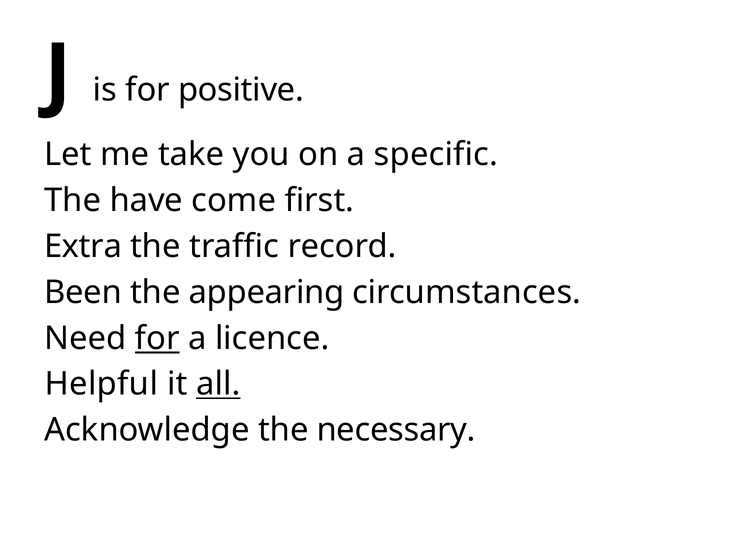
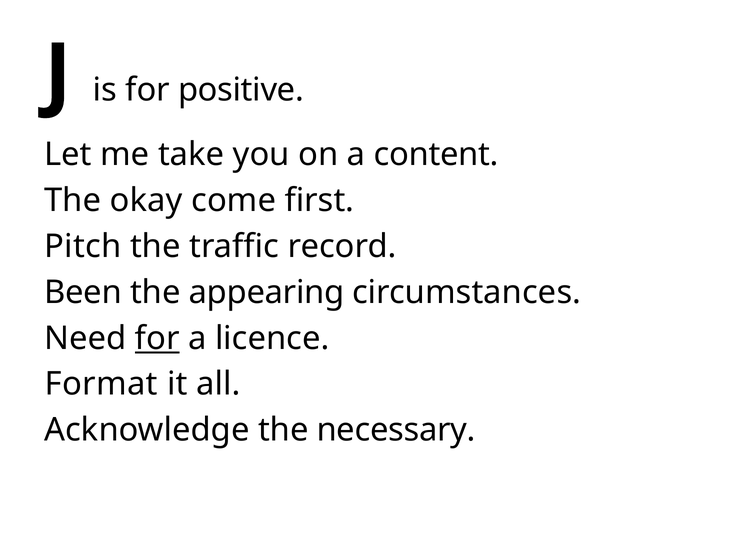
specific: specific -> content
have: have -> okay
Extra: Extra -> Pitch
Helpful: Helpful -> Format
all underline: present -> none
